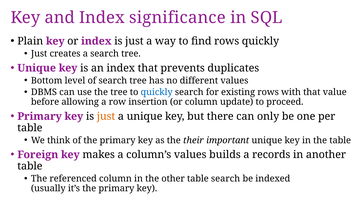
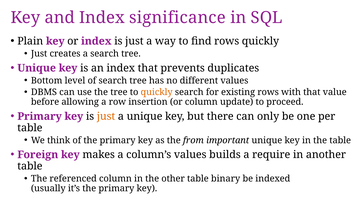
quickly at (157, 92) colour: blue -> orange
their: their -> from
records: records -> require
table search: search -> binary
